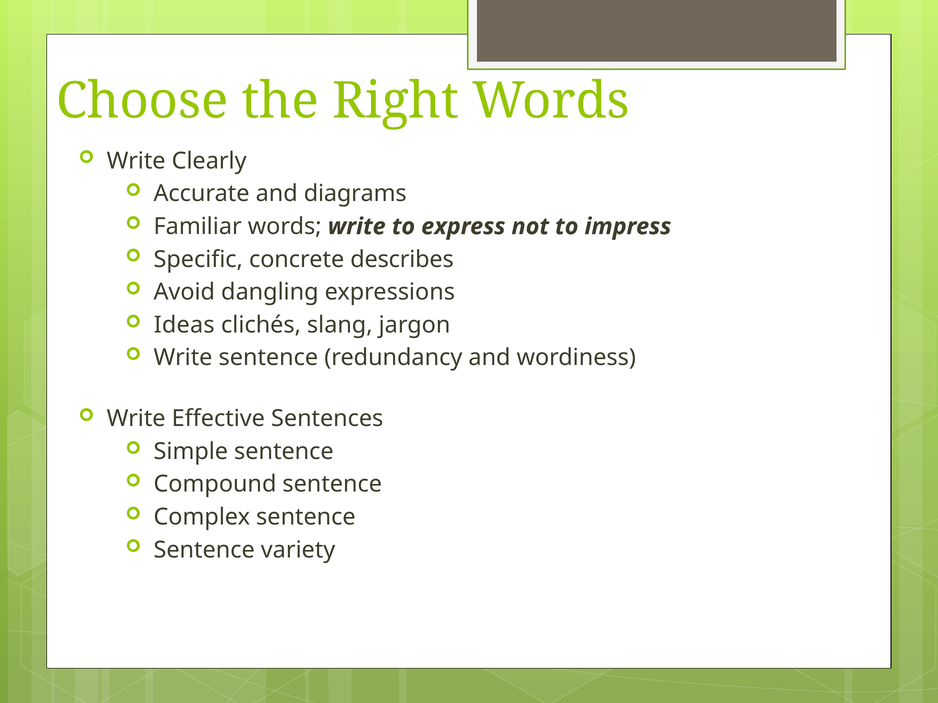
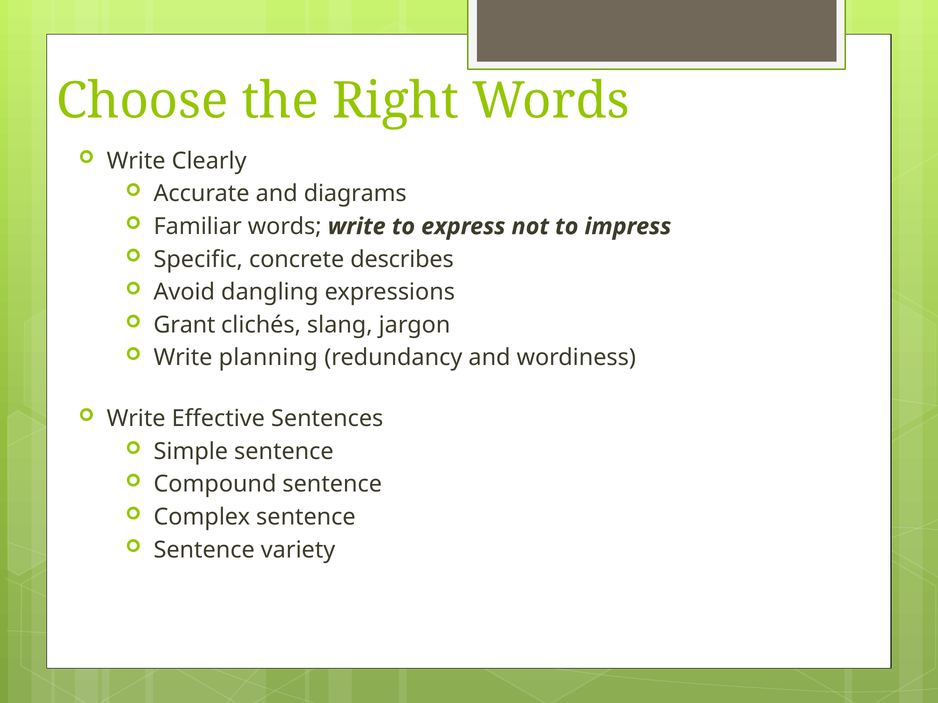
Ideas: Ideas -> Grant
Write sentence: sentence -> planning
